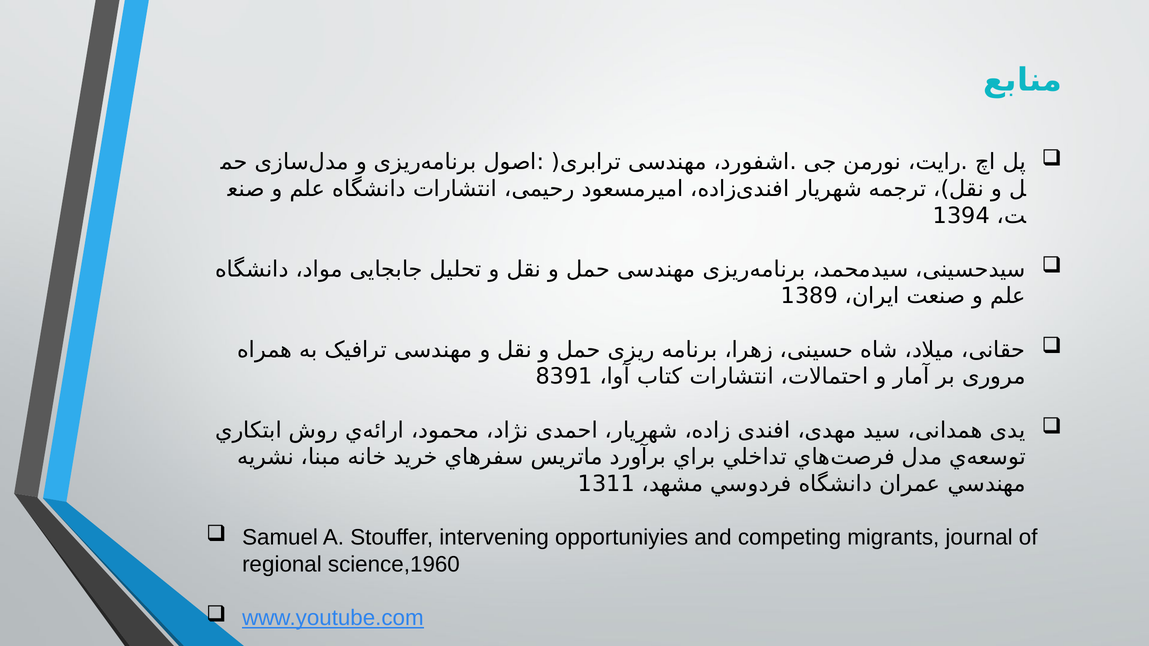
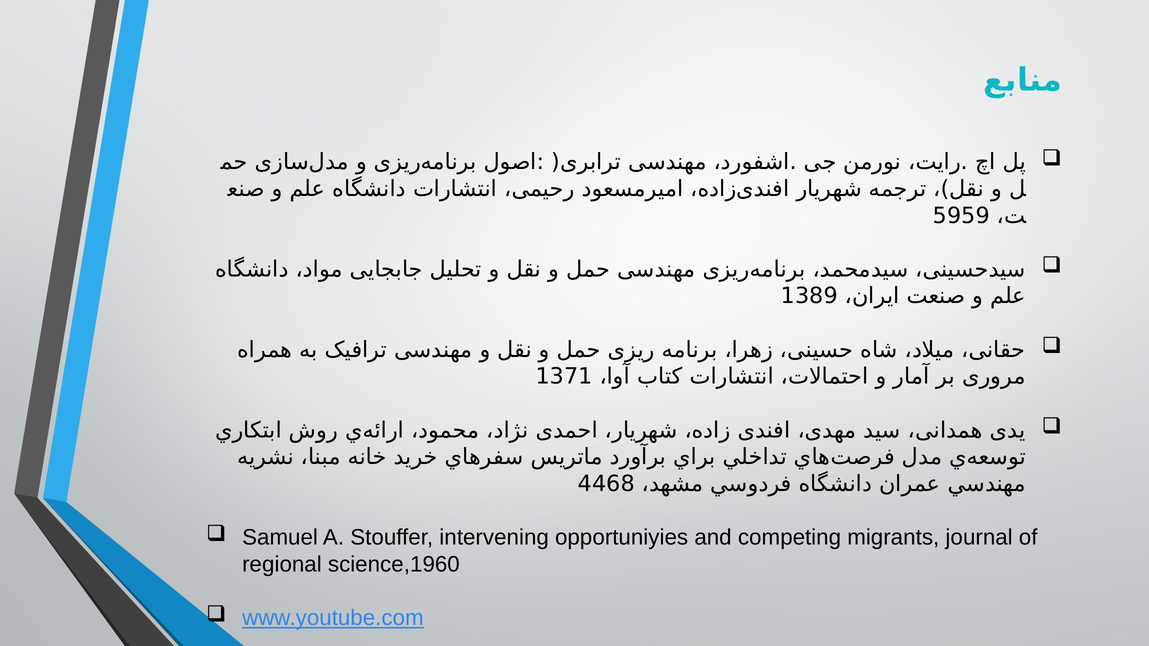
1394: 1394 -> 5959
8391: 8391 -> 1371
1311: 1311 -> 4468
